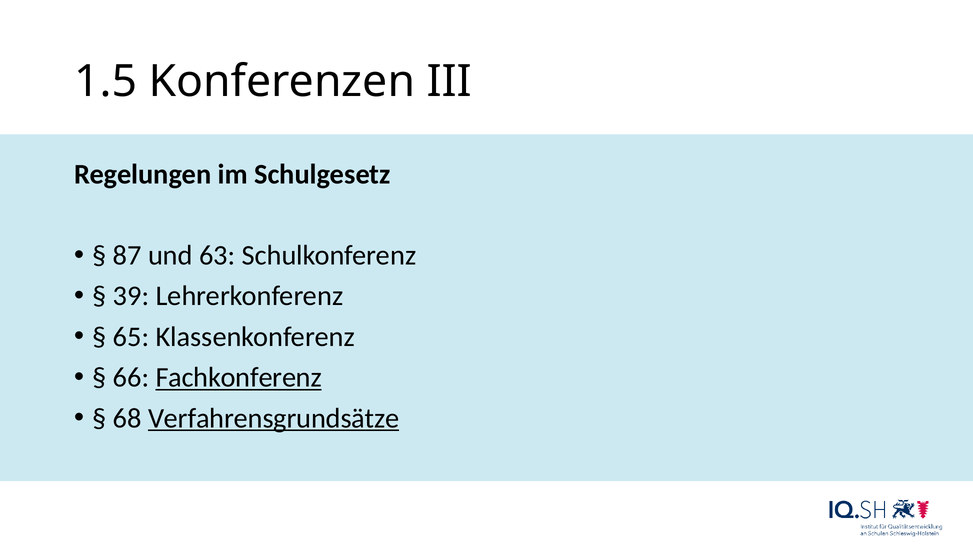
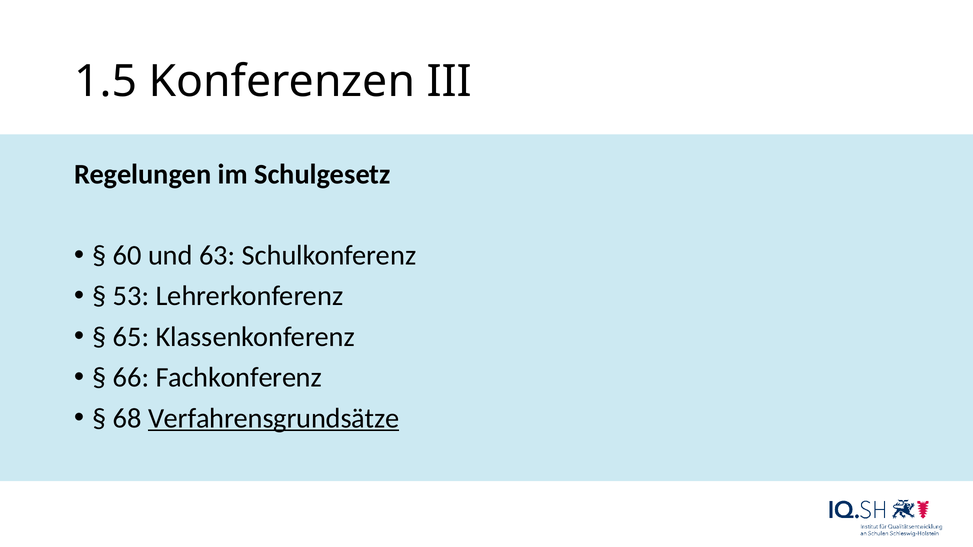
87: 87 -> 60
39: 39 -> 53
Fachkonferenz underline: present -> none
